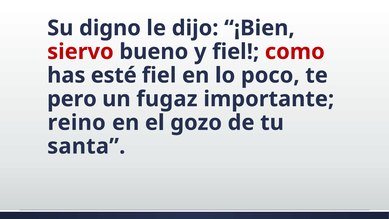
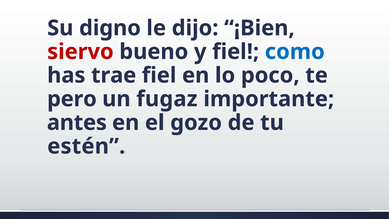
como colour: red -> blue
esté: esté -> trae
reino: reino -> antes
santa: santa -> estén
